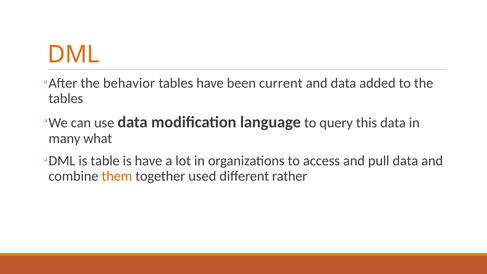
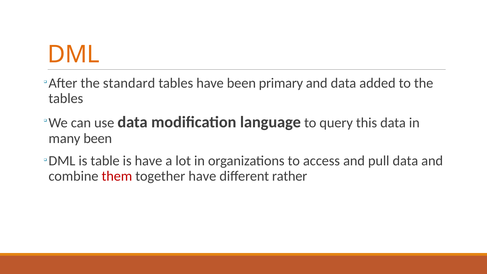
behavior: behavior -> standard
current: current -> primary
many what: what -> been
them colour: orange -> red
together used: used -> have
